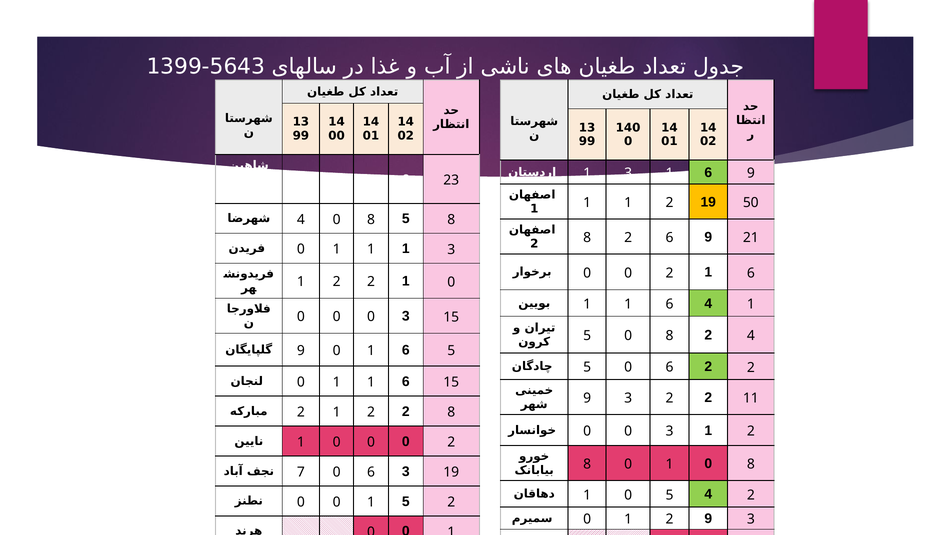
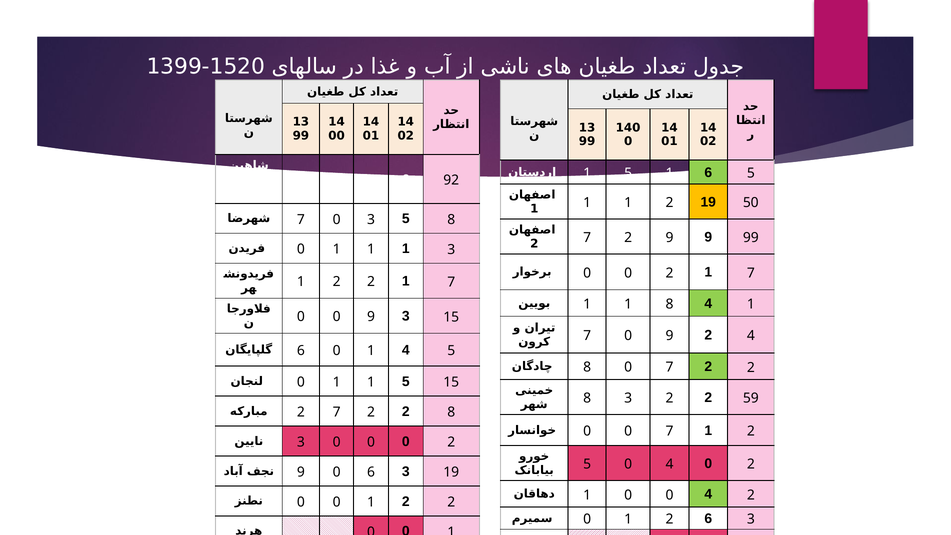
5643: 5643 -> 1520
3 at (628, 173): 3 -> 5
1 6 9: 9 -> 5
23: 23 -> 92
4 at (301, 219): 4 -> 7
8 at (371, 219): 8 -> 3
8 at (587, 238): 8 -> 7
6 at (670, 238): 6 -> 9
9 21: 21 -> 99
0 2 1 6: 6 -> 7
2 2 1 0: 0 -> 7
6 at (670, 304): 6 -> 8
0 at (371, 317): 0 -> 9
5 at (587, 336): 5 -> 7
8 at (670, 336): 8 -> 9
9 at (301, 351): 9 -> 6
0 1 6: 6 -> 4
5 at (587, 367): 5 -> 8
6 at (670, 367): 6 -> 7
0 1 1 6: 6 -> 5
9 at (587, 398): 9 -> 8
11: 11 -> 59
1 at (337, 412): 1 -> 7
3 at (670, 431): 3 -> 7
1 at (301, 442): 1 -> 3
8 at (587, 464): 8 -> 5
1 at (670, 464): 1 -> 4
8 at (751, 464): 8 -> 2
7 at (301, 472): 7 -> 9
1 0 5: 5 -> 0
0 0 1 5: 5 -> 2
1 2 9: 9 -> 6
